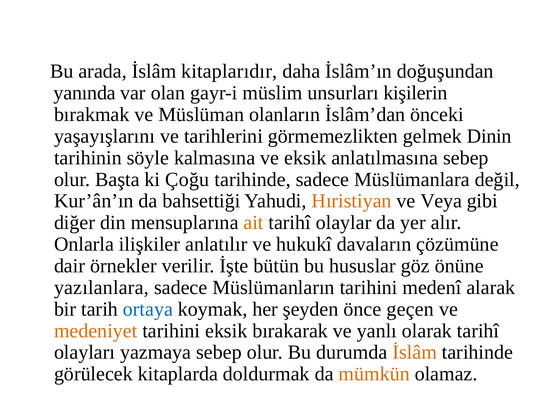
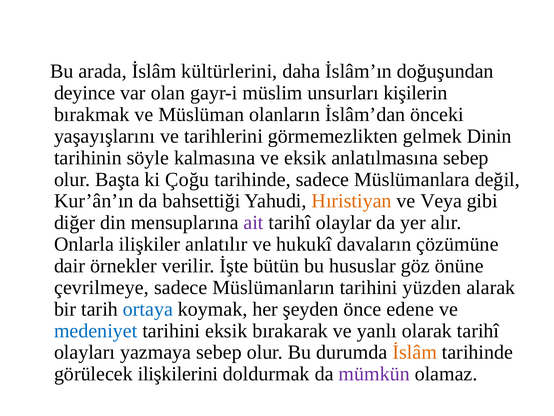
kitaplarıdır: kitaplarıdır -> kültürlerini
yanında: yanında -> deyince
ait colour: orange -> purple
yazılanlara: yazılanlara -> çevrilmeye
medenî: medenî -> yüzden
geçen: geçen -> edene
medeniyet colour: orange -> blue
kitaplarda: kitaplarda -> ilişkilerini
mümkün colour: orange -> purple
